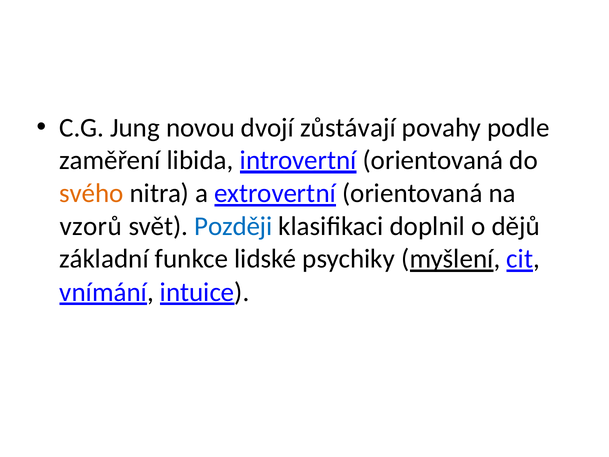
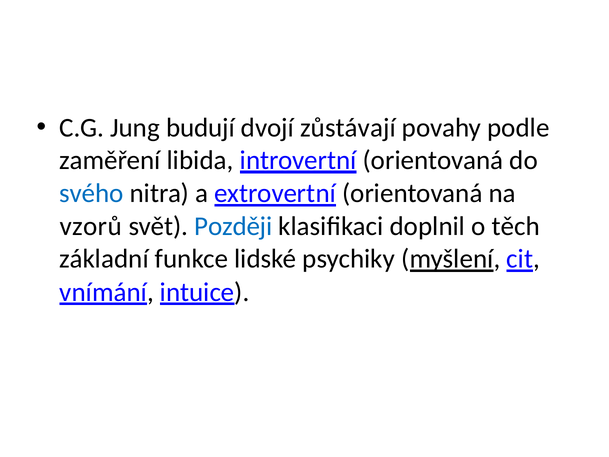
novou: novou -> budují
svého colour: orange -> blue
dějů: dějů -> těch
